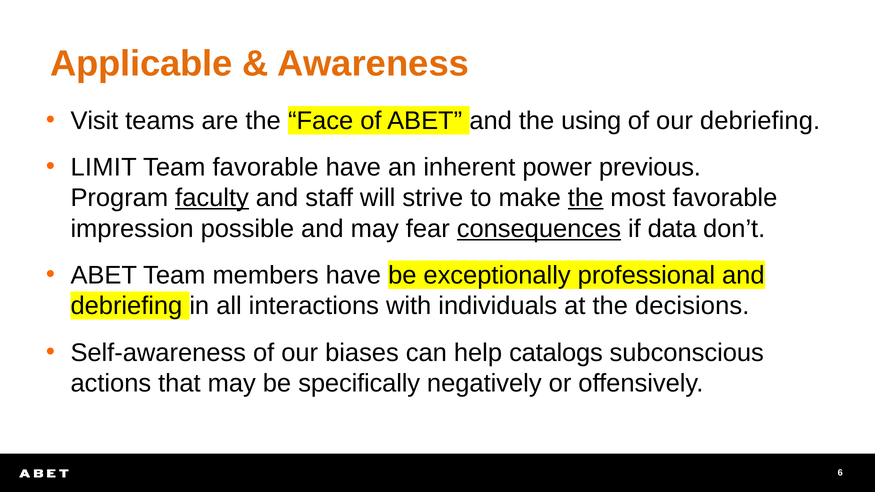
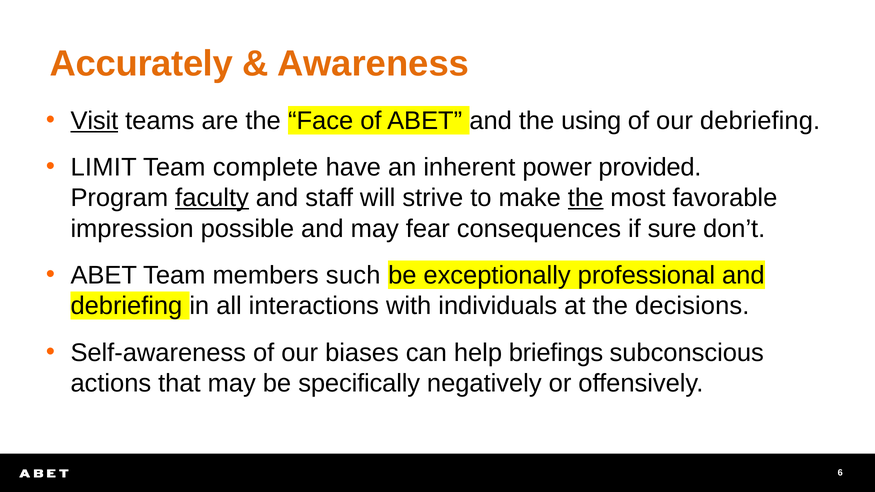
Applicable: Applicable -> Accurately
Visit underline: none -> present
Team favorable: favorable -> complete
previous: previous -> provided
consequences underline: present -> none
data: data -> sure
members have: have -> such
catalogs: catalogs -> briefings
